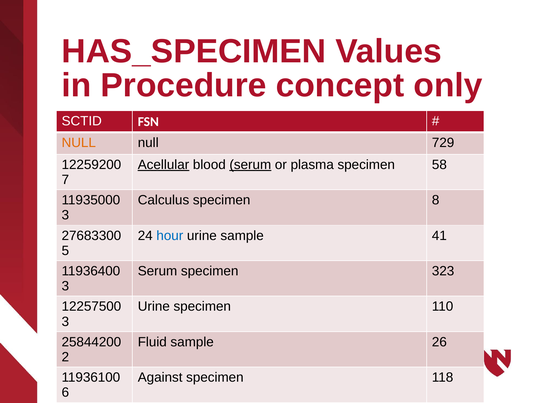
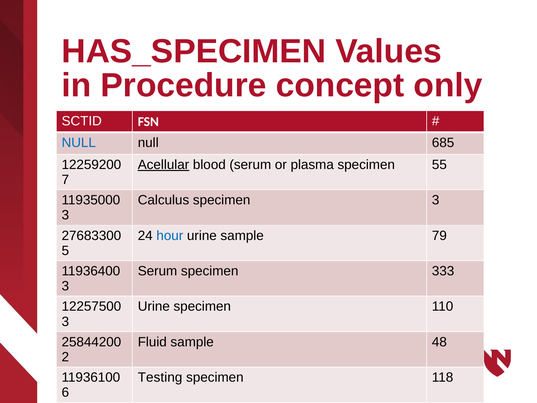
NULL at (79, 143) colour: orange -> blue
729: 729 -> 685
serum at (250, 165) underline: present -> none
58: 58 -> 55
specimen 8: 8 -> 3
41: 41 -> 79
323: 323 -> 333
26: 26 -> 48
Against: Against -> Testing
